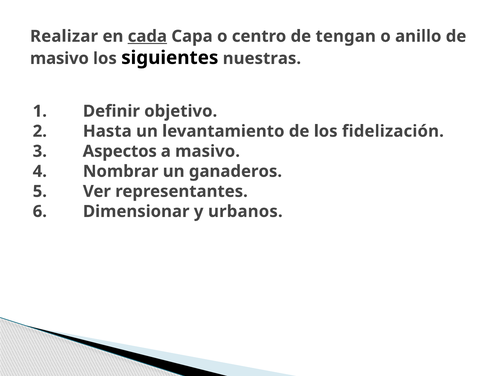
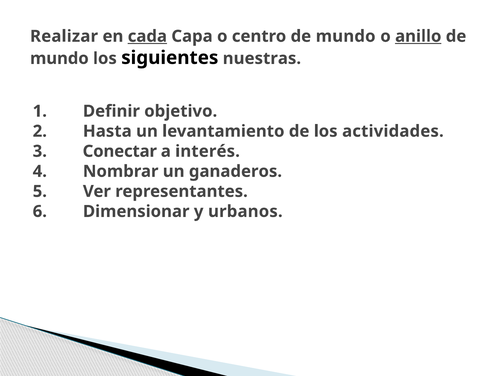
centro de tengan: tengan -> mundo
anillo underline: none -> present
masivo at (59, 58): masivo -> mundo
fidelización: fidelización -> actividades
Aspectos: Aspectos -> Conectar
a masivo: masivo -> interés
